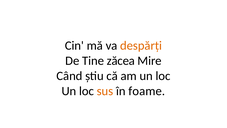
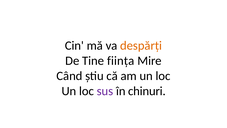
zăcea: zăcea -> ființa
sus colour: orange -> purple
foame: foame -> chinuri
